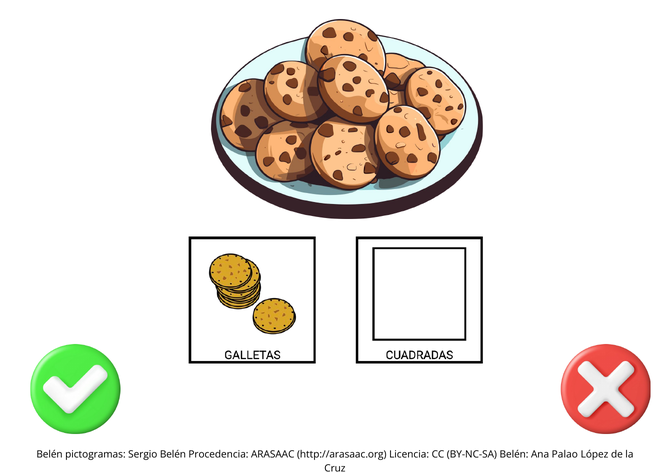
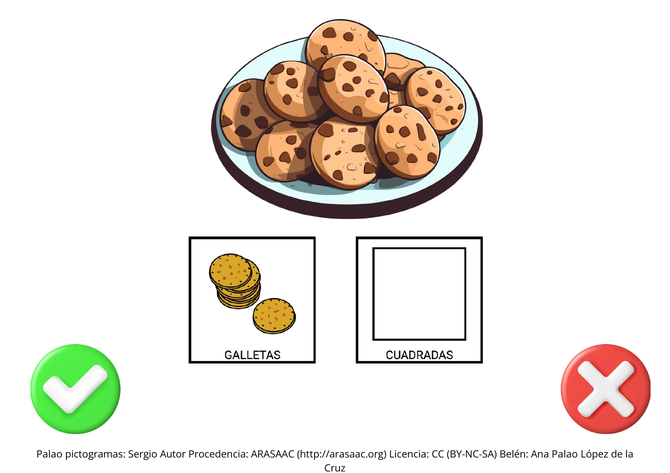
Belén at (50, 455): Belén -> Palao
Sergio Belén: Belén -> Autor
